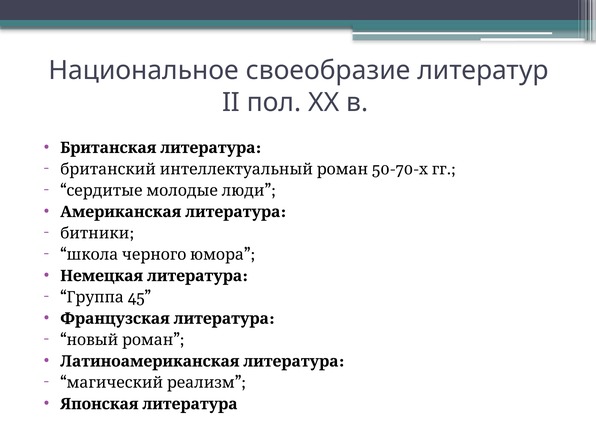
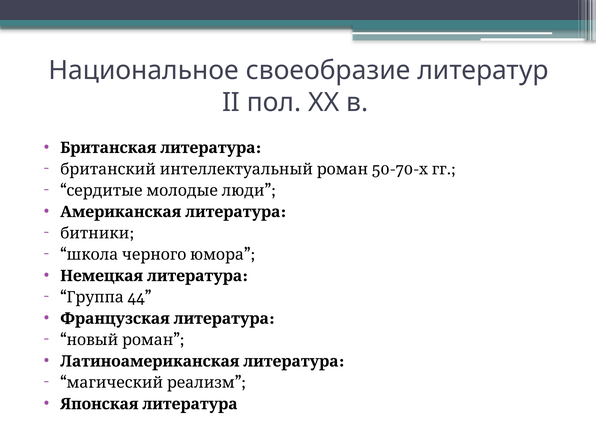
45: 45 -> 44
